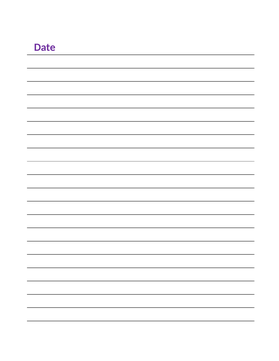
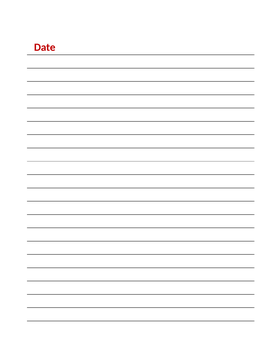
Date colour: purple -> red
